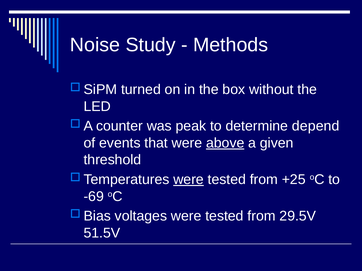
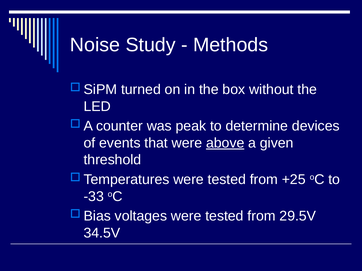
depend: depend -> devices
were at (189, 180) underline: present -> none
-69: -69 -> -33
51.5V: 51.5V -> 34.5V
